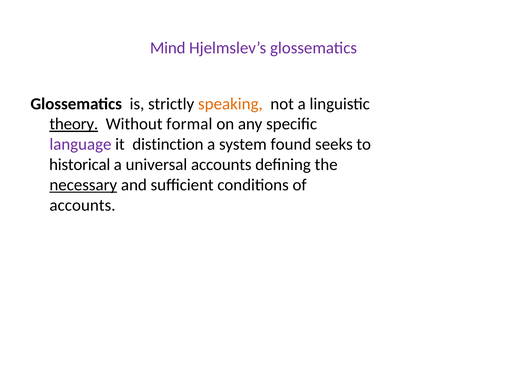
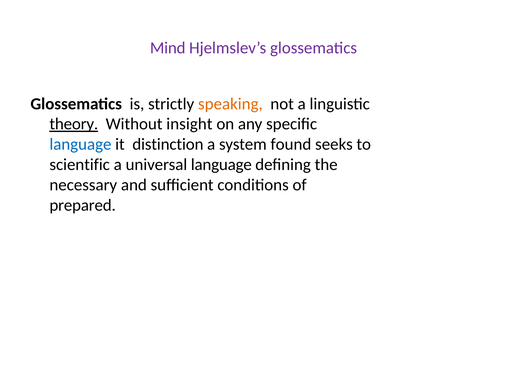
formal: formal -> insight
language at (80, 144) colour: purple -> blue
historical: historical -> scientific
universal accounts: accounts -> language
necessary underline: present -> none
accounts at (83, 205): accounts -> prepared
